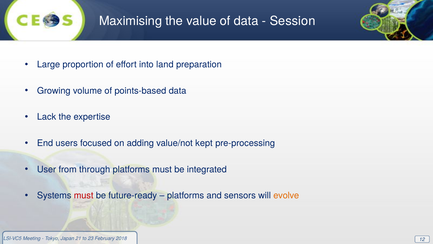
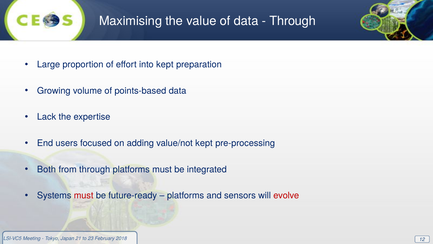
Session at (293, 21): Session -> Through
into land: land -> kept
User: User -> Both
evolve colour: orange -> red
